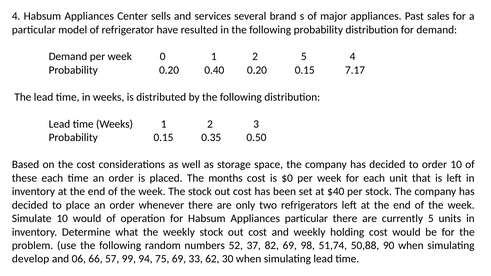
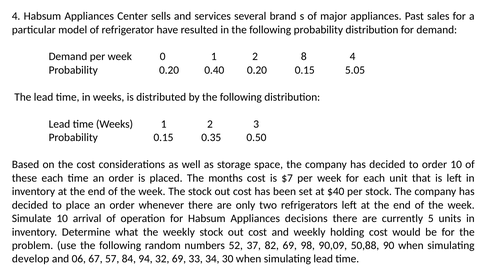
2 5: 5 -> 8
7.17: 7.17 -> 5.05
$0: $0 -> $7
10 would: would -> arrival
Appliances particular: particular -> decisions
51,74: 51,74 -> 90,09
66: 66 -> 67
99: 99 -> 84
75: 75 -> 32
62: 62 -> 34
